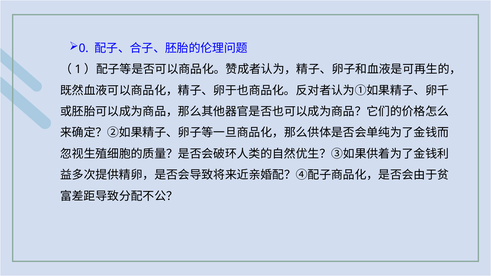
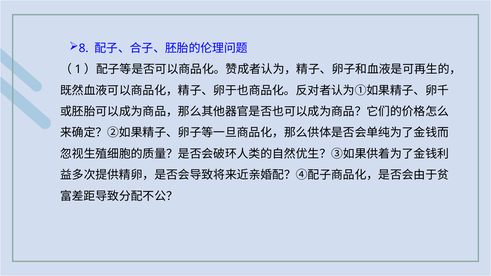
0: 0 -> 8
